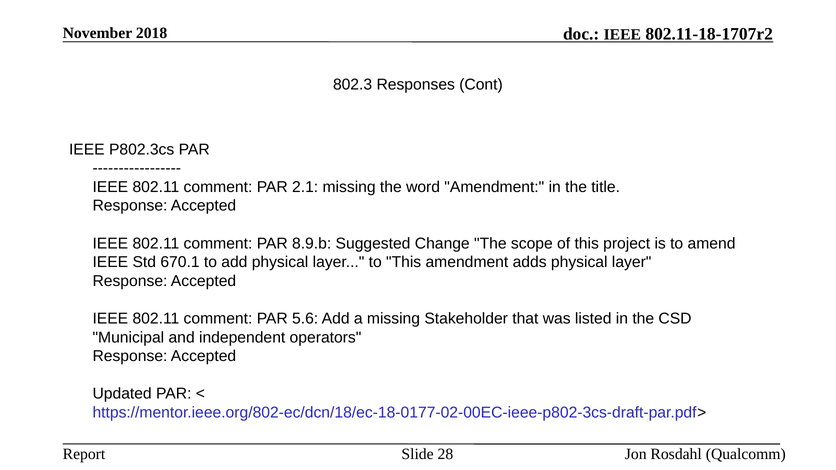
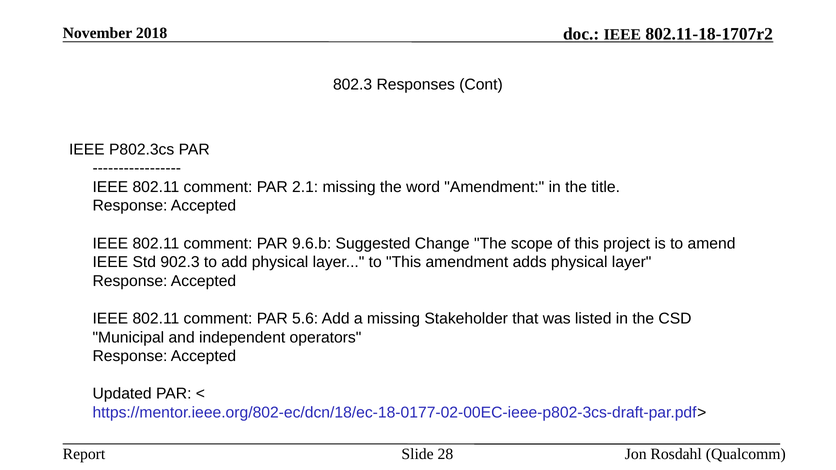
8.9.b: 8.9.b -> 9.6.b
670.1: 670.1 -> 902.3
